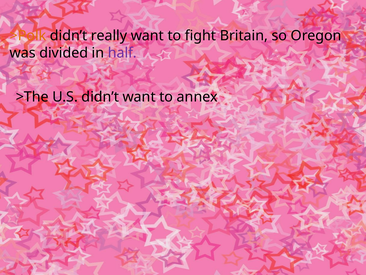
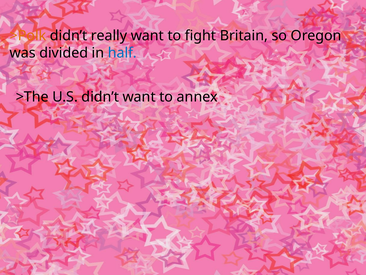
half colour: purple -> blue
